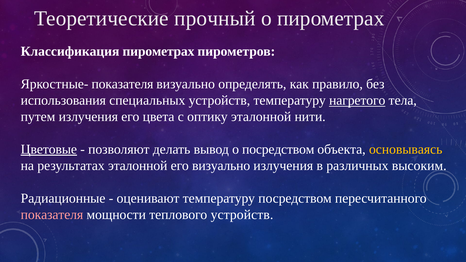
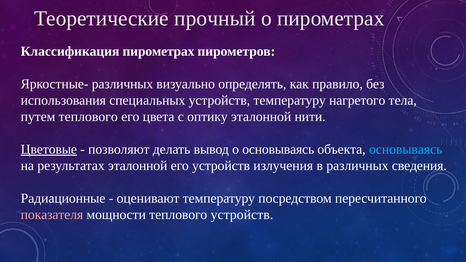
Яркостные- показателя: показателя -> различных
нагретого underline: present -> none
путем излучения: излучения -> теплового
о посредством: посредством -> основываясь
основываясь at (406, 149) colour: yellow -> light blue
его визуально: визуально -> устройств
высоким: высоким -> сведения
